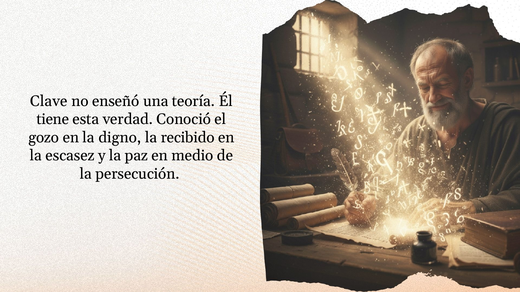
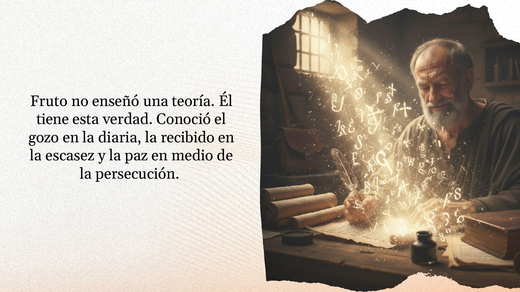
Clave: Clave -> Fruto
digno: digno -> diaria
